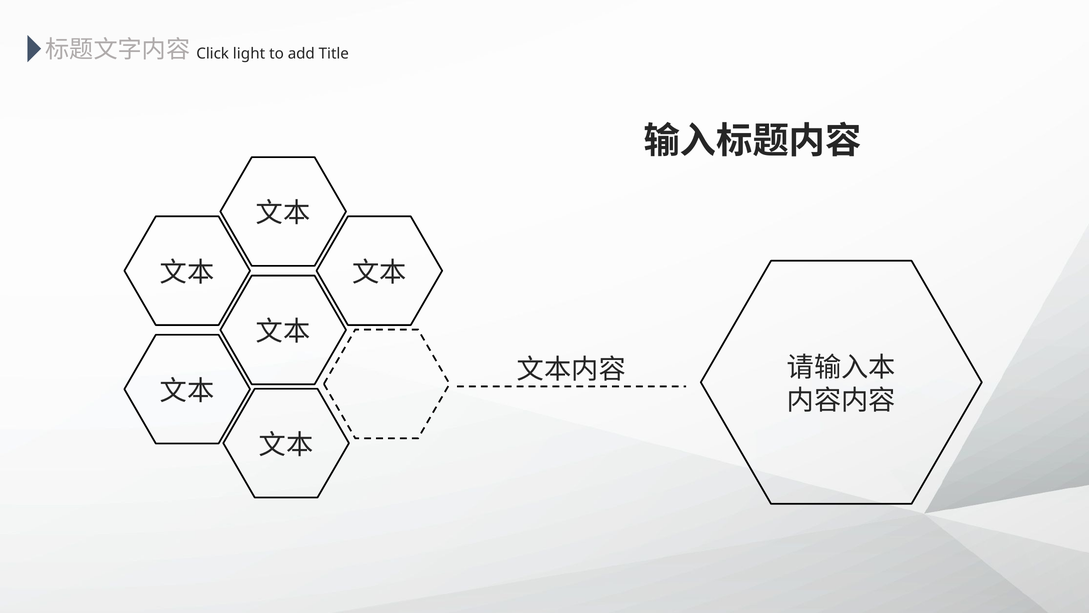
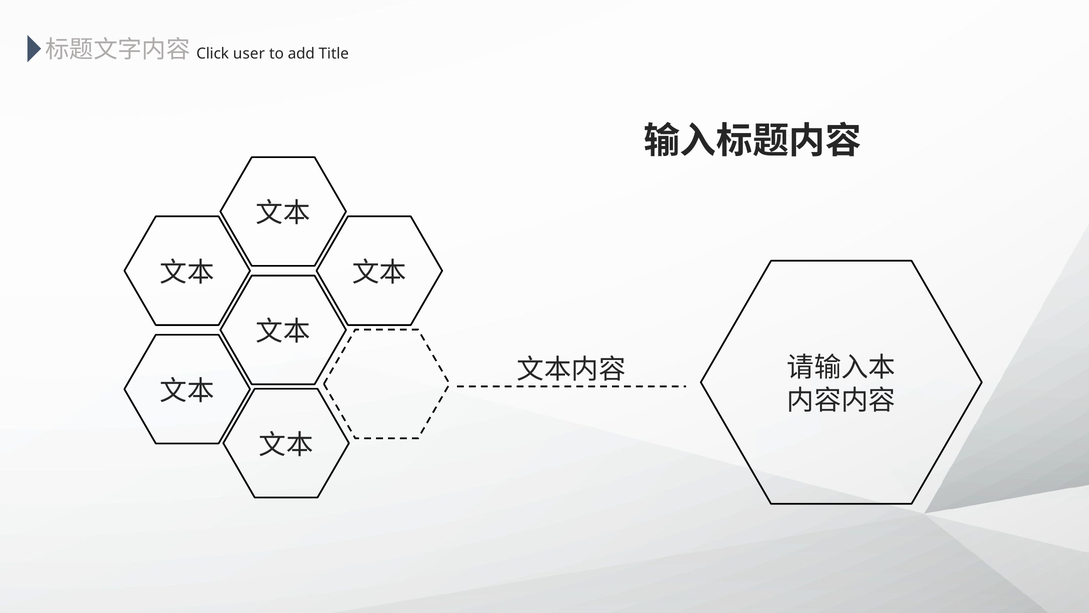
light: light -> user
